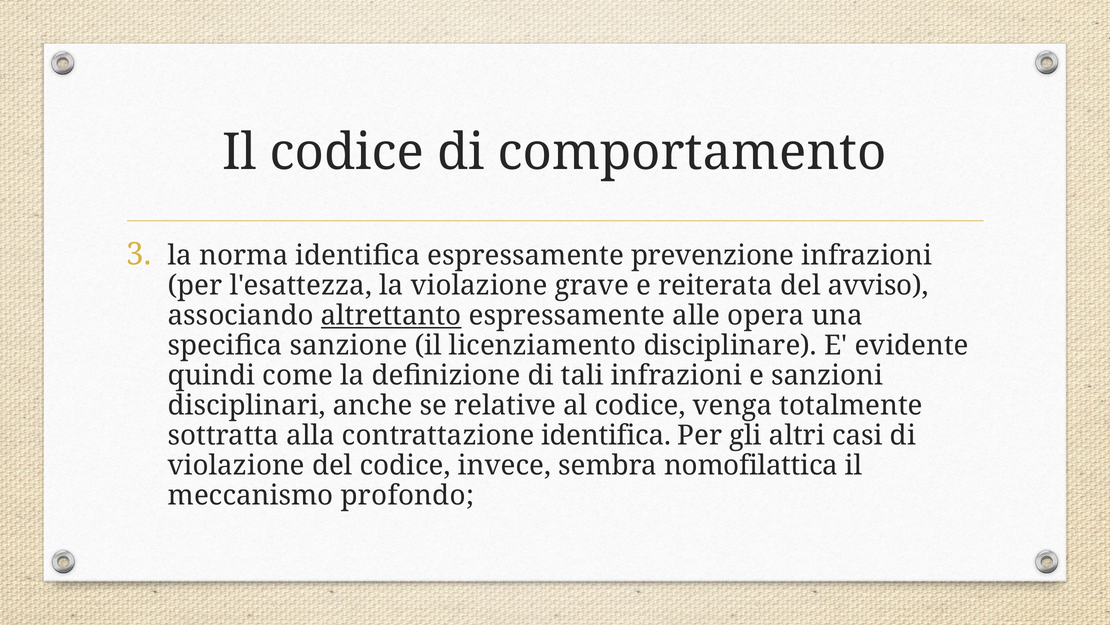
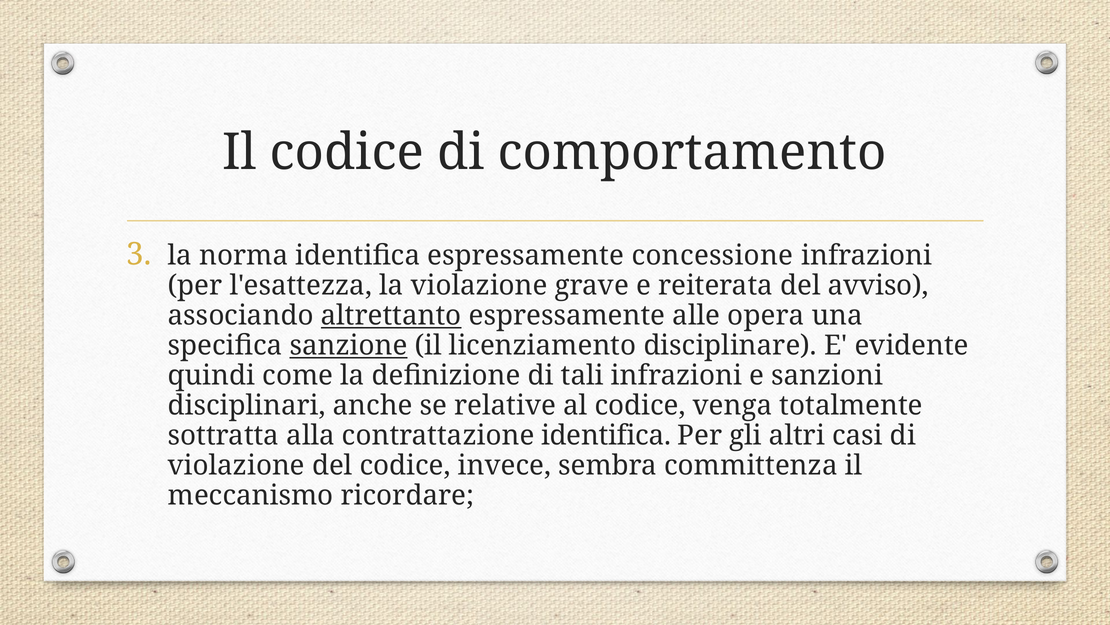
prevenzione: prevenzione -> concessione
sanzione underline: none -> present
nomofilattica: nomofilattica -> committenza
profondo: profondo -> ricordare
